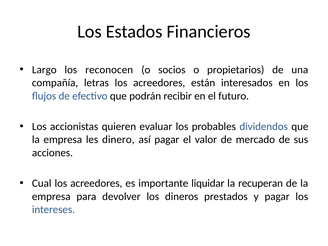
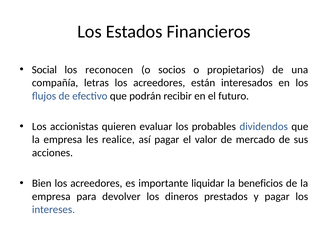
Largo: Largo -> Social
dinero: dinero -> realice
Cual: Cual -> Bien
recuperan: recuperan -> beneficios
